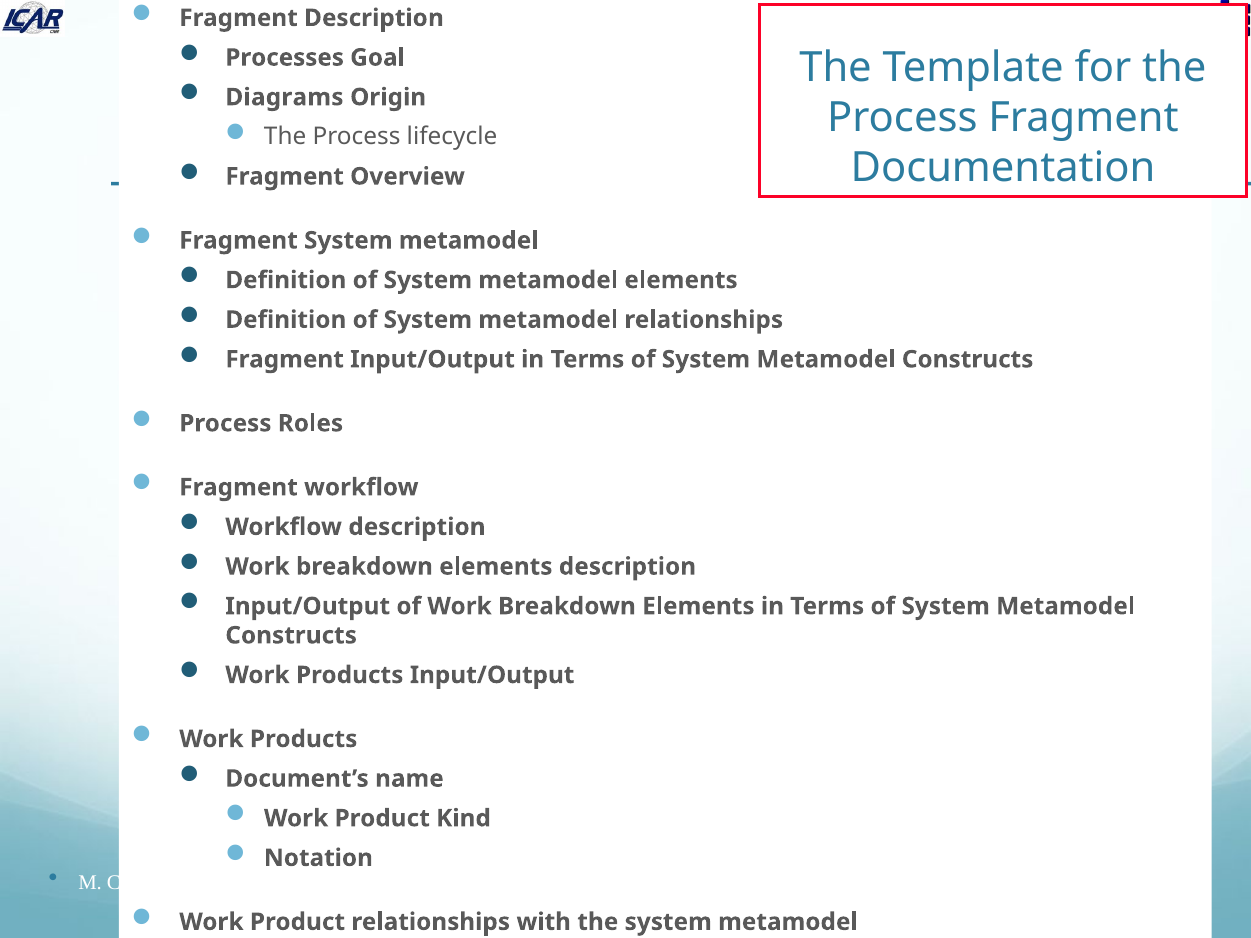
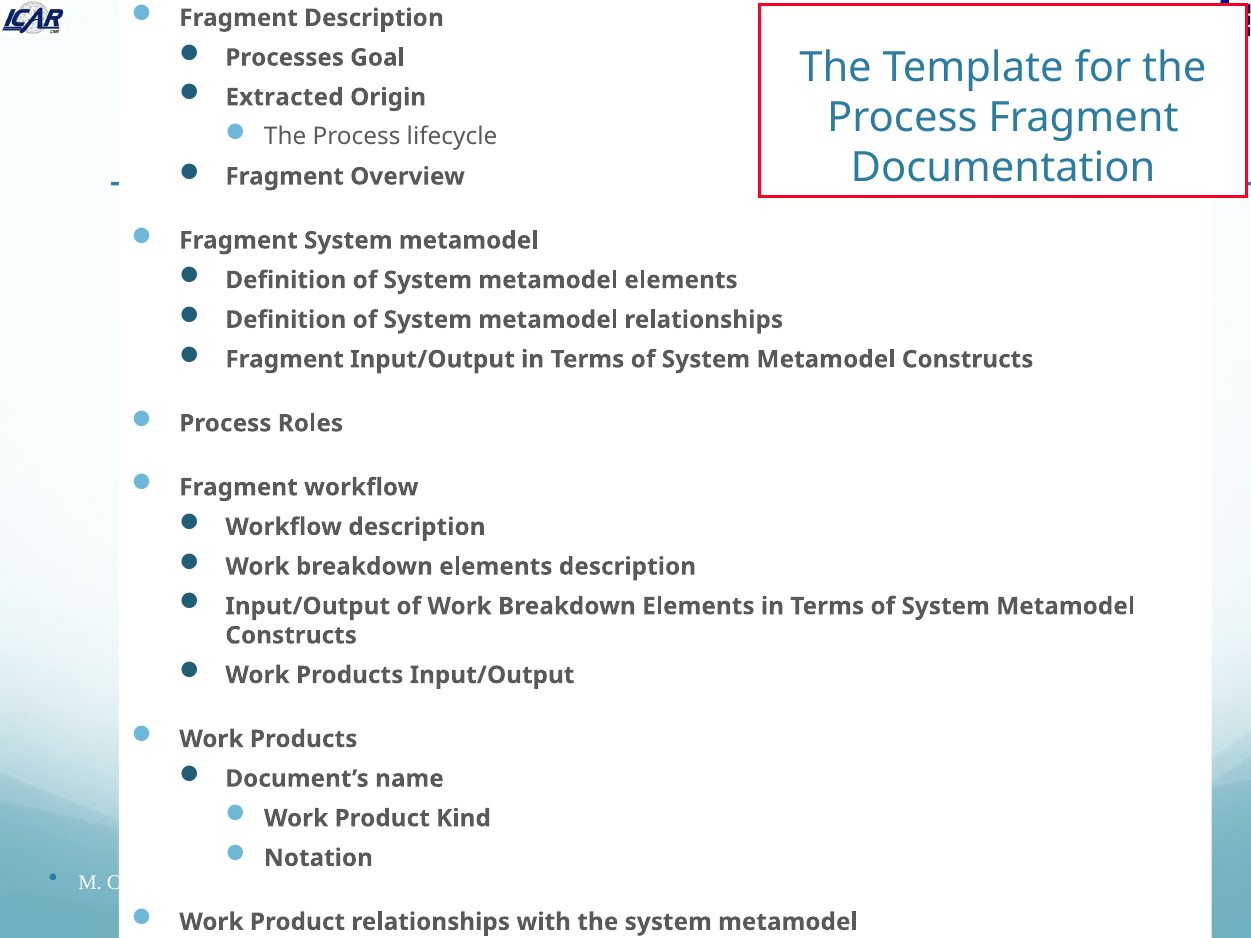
Diagrams: Diagrams -> Extracted
